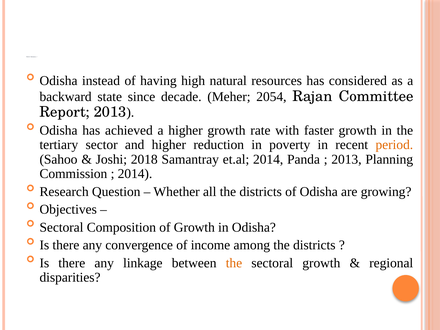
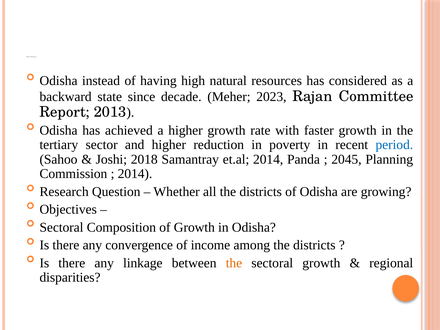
2054: 2054 -> 2023
period colour: orange -> blue
2013 at (346, 159): 2013 -> 2045
